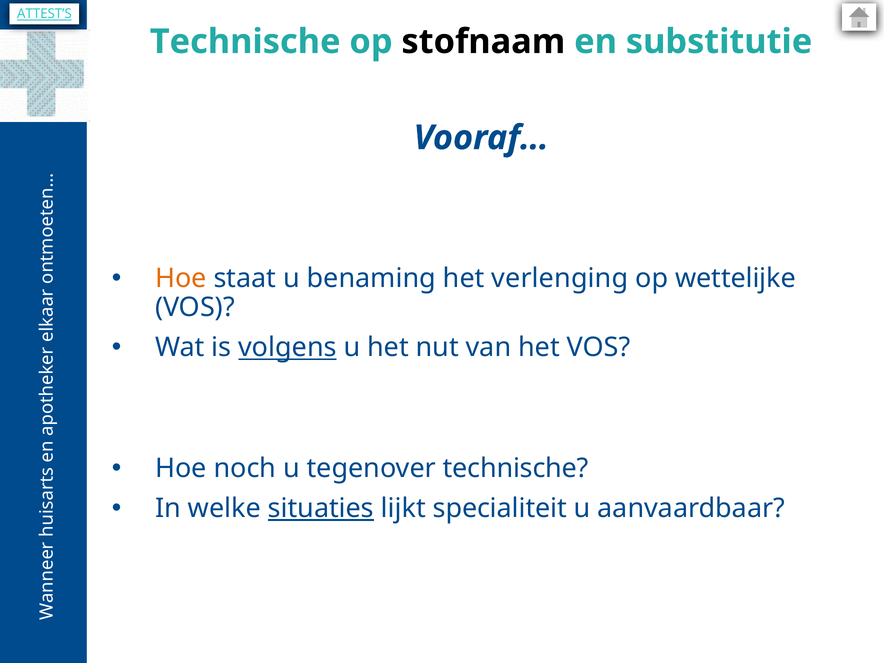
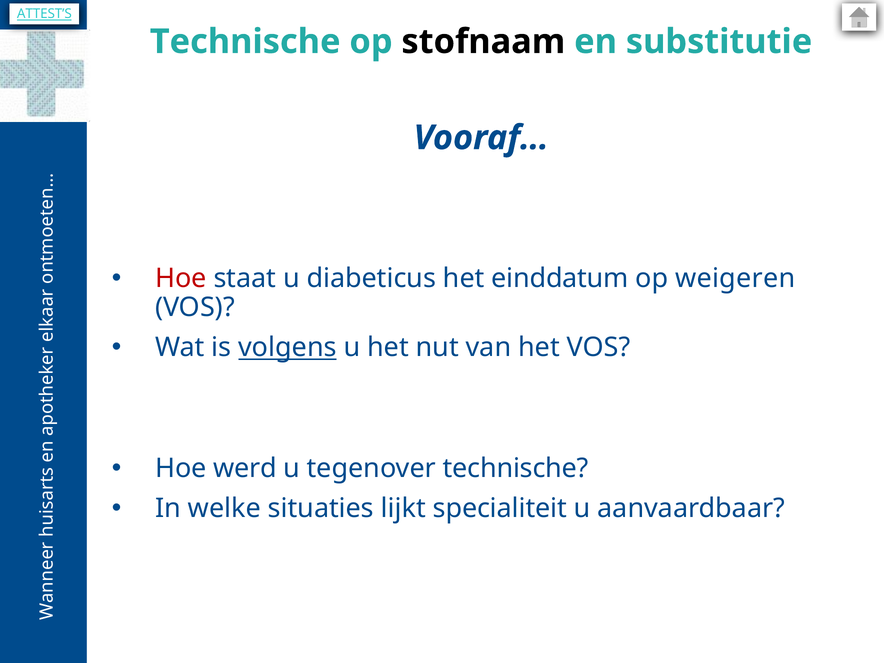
Hoe at (181, 278) colour: orange -> red
benaming: benaming -> diabeticus
verlenging: verlenging -> einddatum
wettelijke: wettelijke -> weigeren
noch: noch -> werd
situaties underline: present -> none
